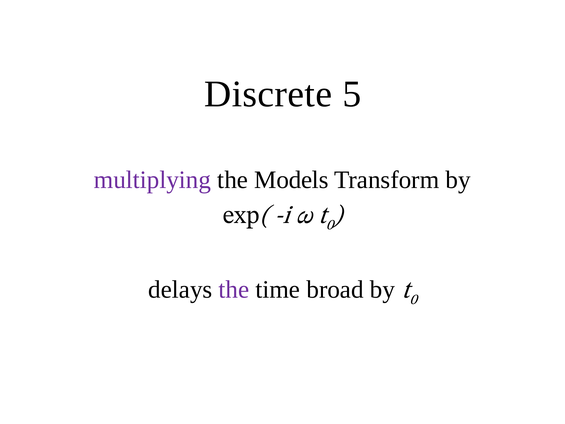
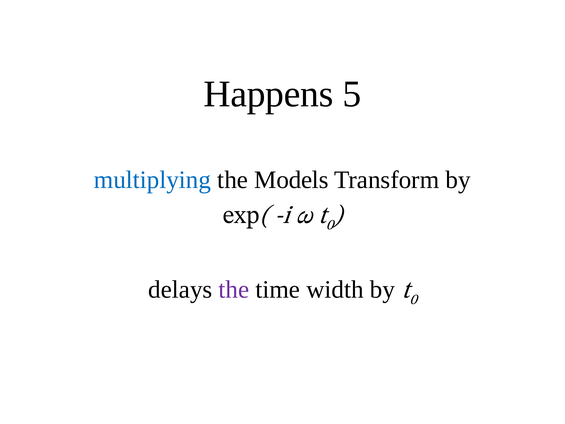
Discrete: Discrete -> Happens
multiplying colour: purple -> blue
broad: broad -> width
